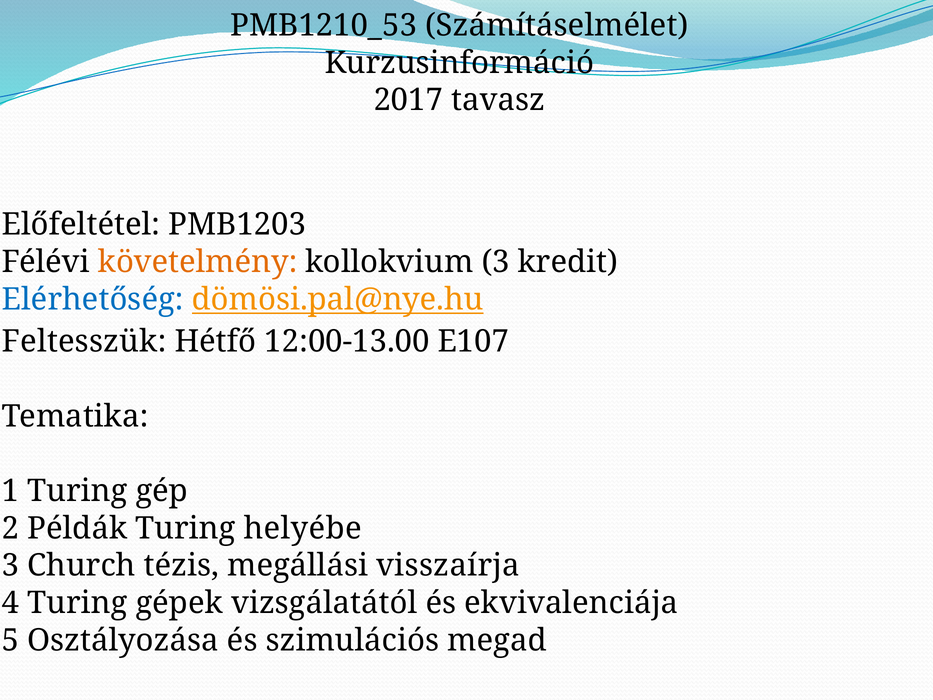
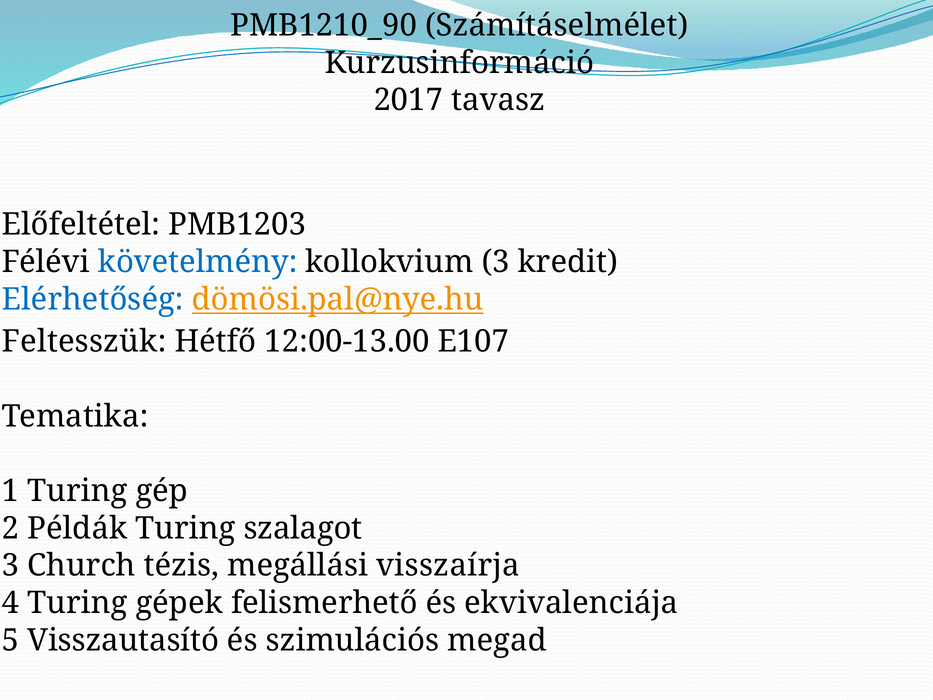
PMB1210_53: PMB1210_53 -> PMB1210_90
követelmény colour: orange -> blue
helyébe: helyébe -> szalagot
vizsgálatától: vizsgálatától -> felismerhető
Osztályozása: Osztályozása -> Visszautasító
